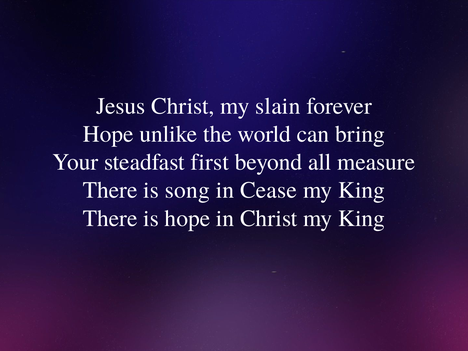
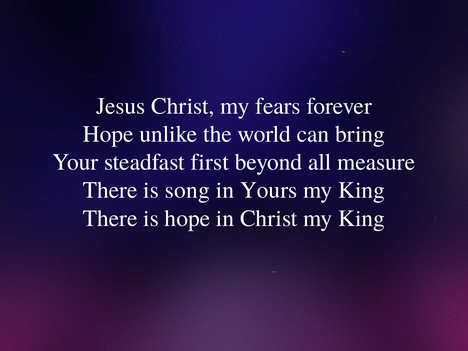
slain: slain -> fears
Cease: Cease -> Yours
